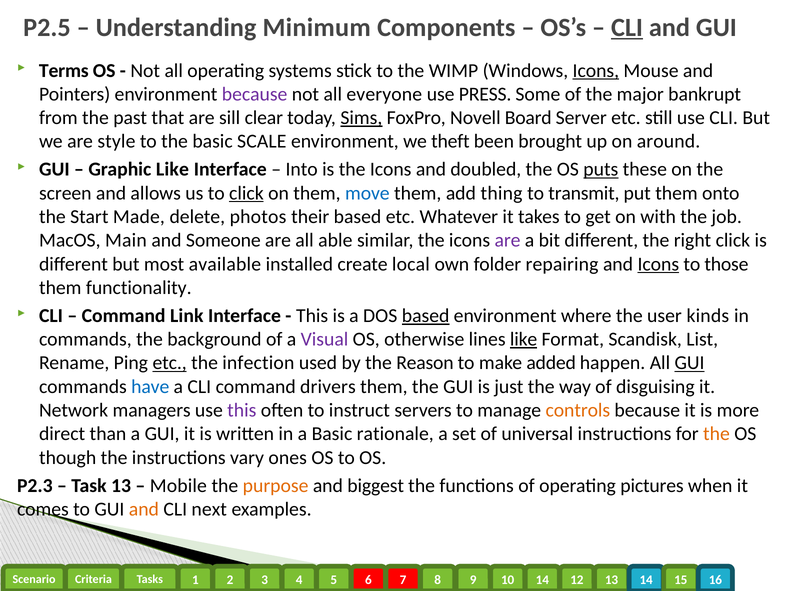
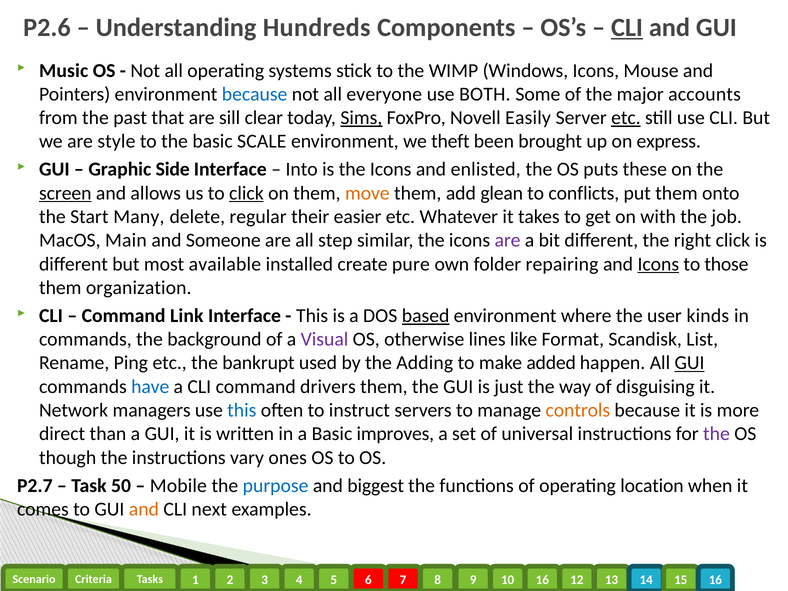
P2.5: P2.5 -> P2.6
Minimum: Minimum -> Hundreds
Terms: Terms -> Music
Icons at (596, 71) underline: present -> none
because at (255, 94) colour: purple -> blue
PRESS: PRESS -> BOTH
bankrupt: bankrupt -> accounts
Board: Board -> Easily
etc at (626, 118) underline: none -> present
around: around -> express
Graphic Like: Like -> Side
doubled: doubled -> enlisted
puts underline: present -> none
screen underline: none -> present
move colour: blue -> orange
thing: thing -> glean
transmit: transmit -> conflicts
Made: Made -> Many
photos: photos -> regular
their based: based -> easier
able: able -> step
local: local -> pure
functionality: functionality -> organization
like at (524, 339) underline: present -> none
etc at (170, 363) underline: present -> none
infection: infection -> bankrupt
Reason: Reason -> Adding
this at (242, 410) colour: purple -> blue
rationale: rationale -> improves
the at (716, 434) colour: orange -> purple
P2.3: P2.3 -> P2.7
Task 13: 13 -> 50
purpose colour: orange -> blue
pictures: pictures -> location
14 at (542, 580): 14 -> 16
